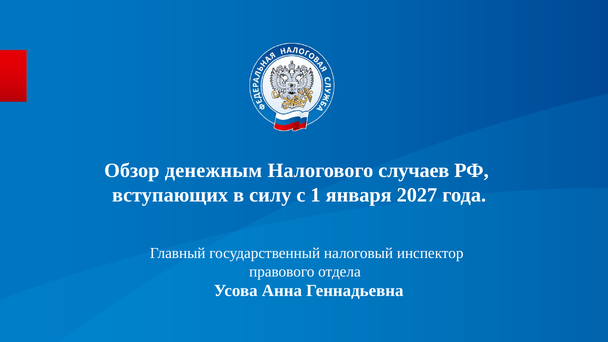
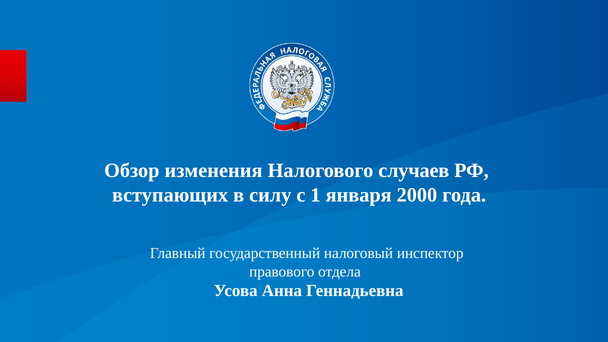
денежным: денежным -> изменения
2027: 2027 -> 2000
